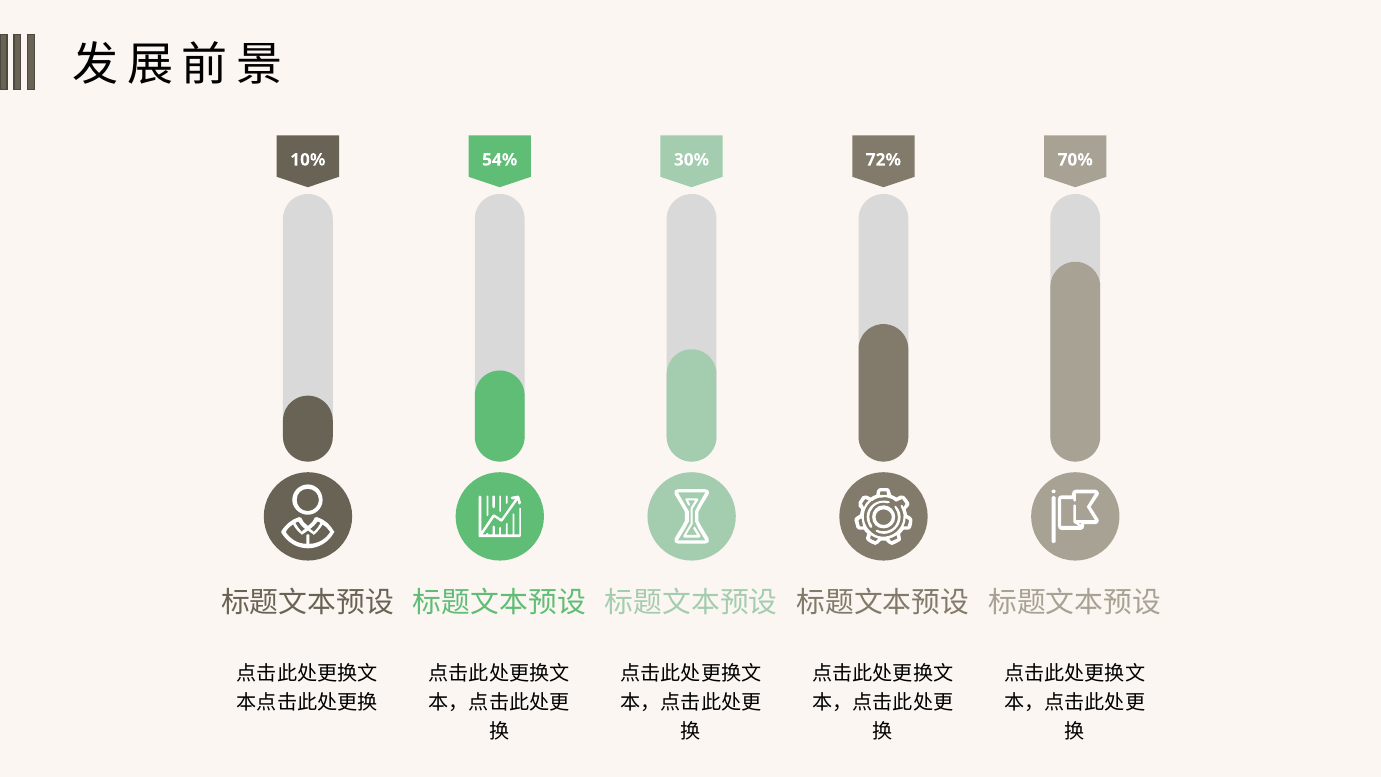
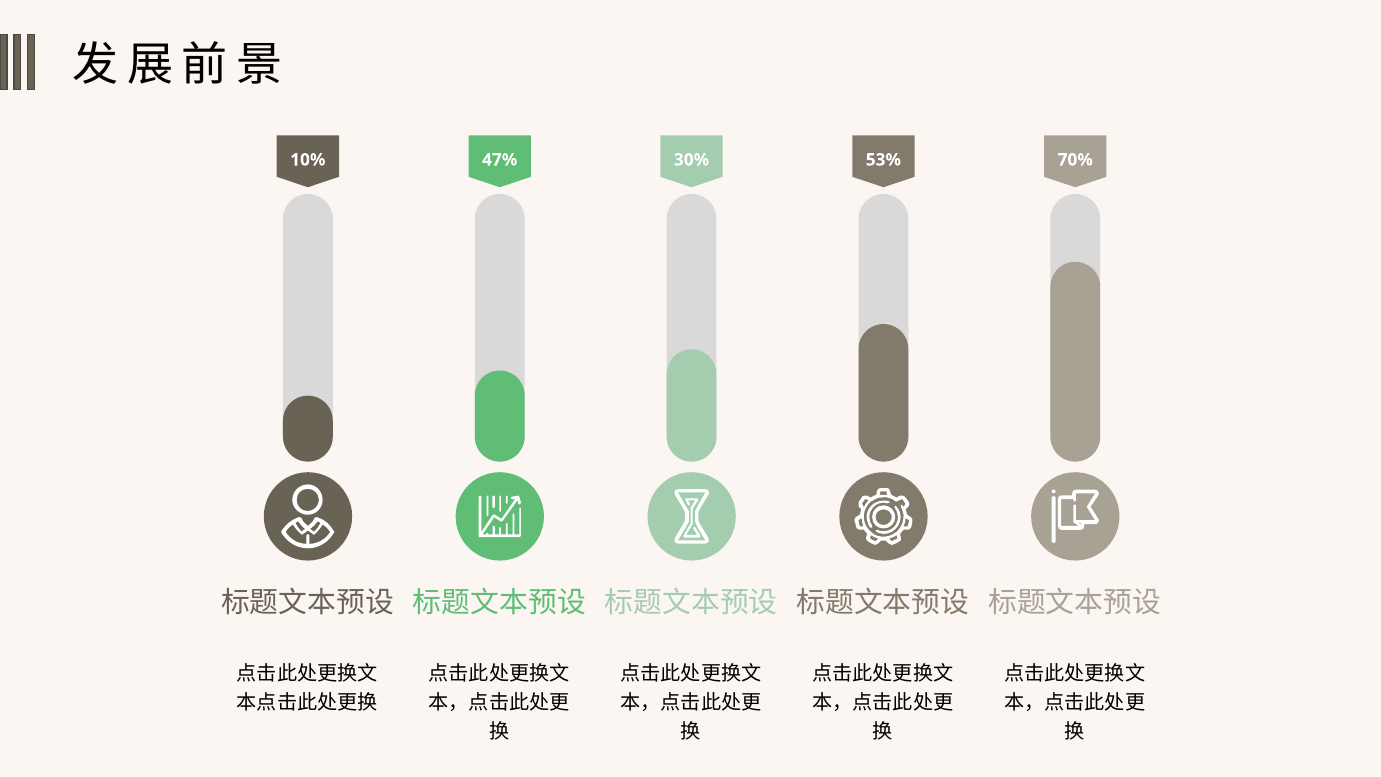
54%: 54% -> 47%
72%: 72% -> 53%
